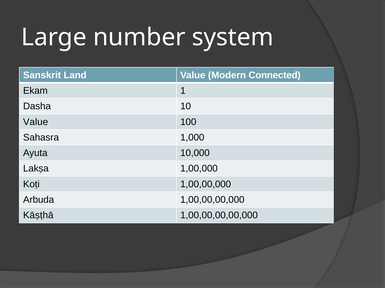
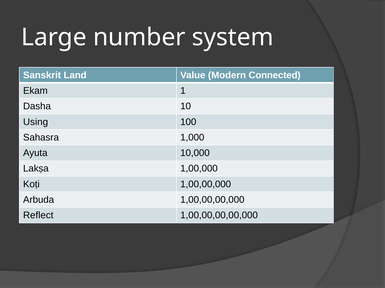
Value at (36, 122): Value -> Using
Kāṣṭhā: Kāṣṭhā -> Reflect
